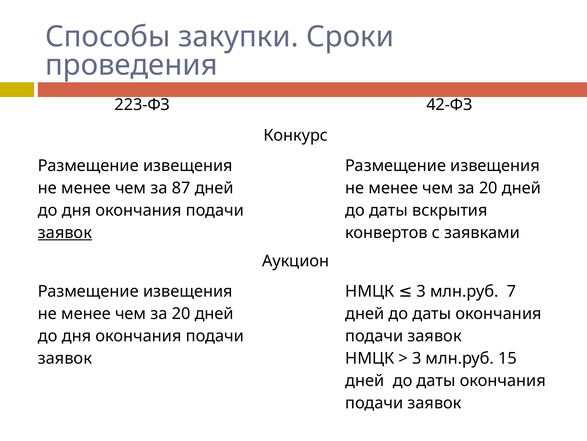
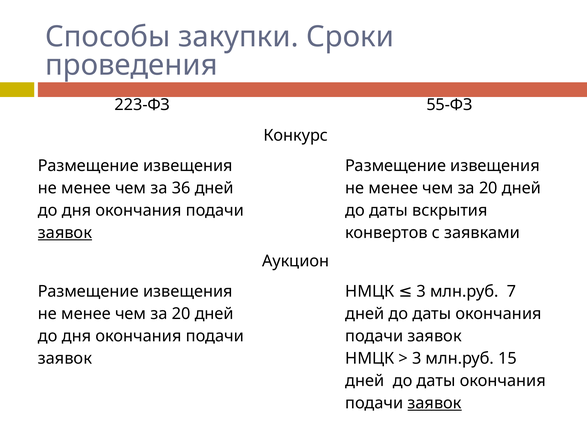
42-ФЗ: 42-ФЗ -> 55-ФЗ
87: 87 -> 36
заявок at (435, 402) underline: none -> present
